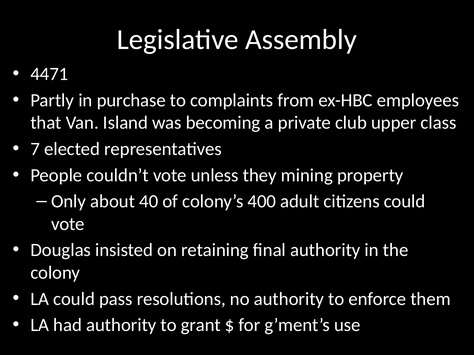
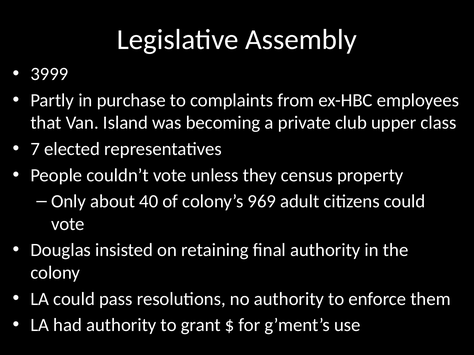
4471: 4471 -> 3999
mining: mining -> census
400: 400 -> 969
